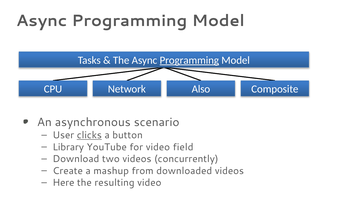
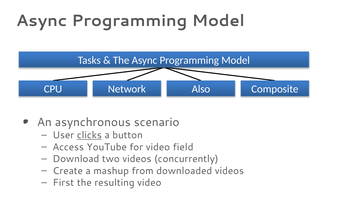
Programming at (189, 60) underline: present -> none
Library: Library -> Access
Here: Here -> First
